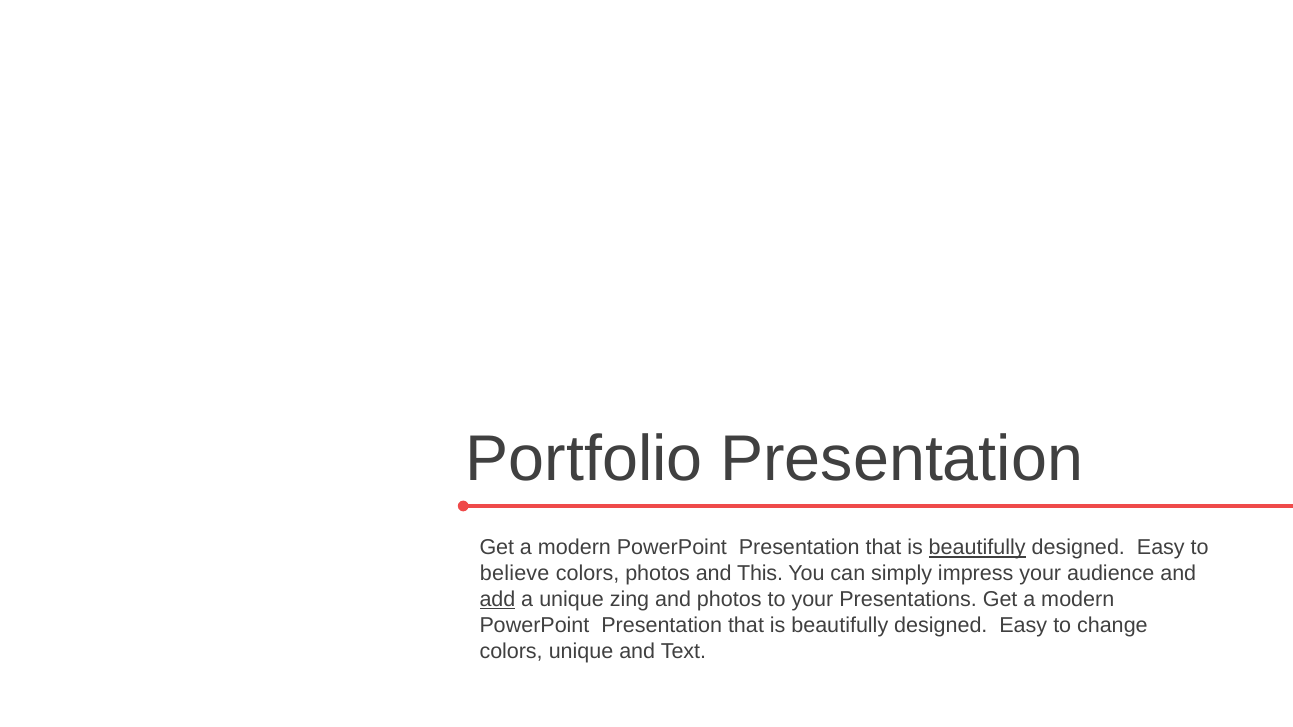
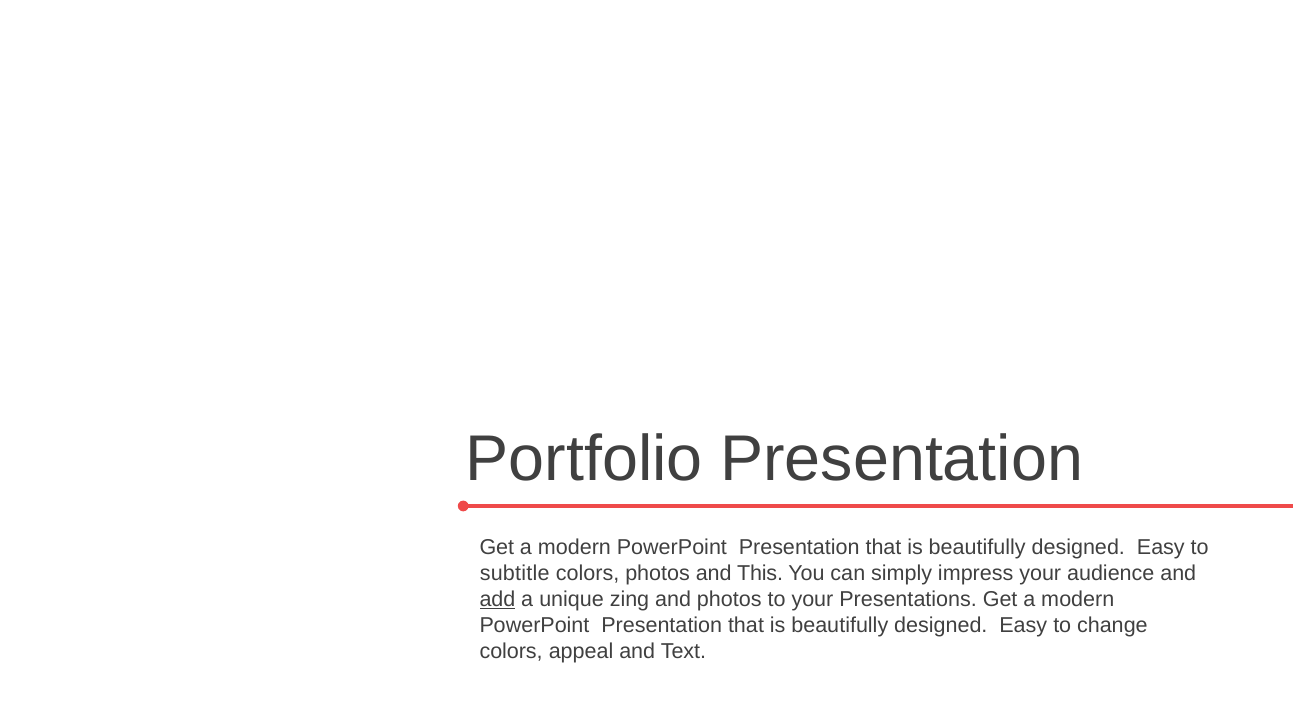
beautifully at (977, 548) underline: present -> none
believe: believe -> subtitle
colors unique: unique -> appeal
